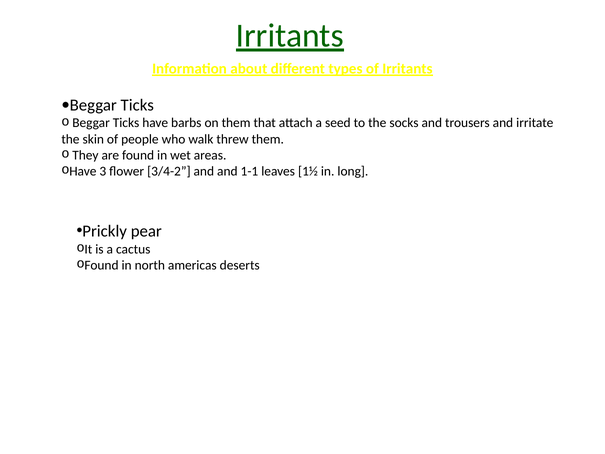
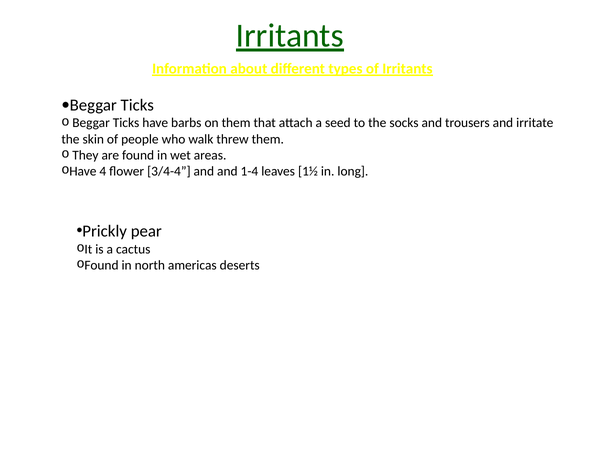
3: 3 -> 4
3/4-2: 3/4-2 -> 3/4-4
1-1: 1-1 -> 1-4
